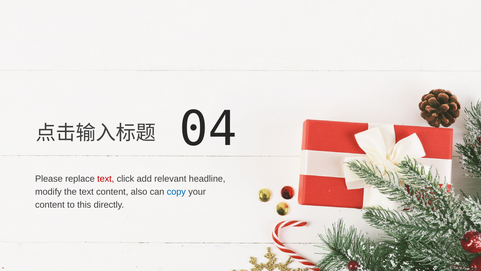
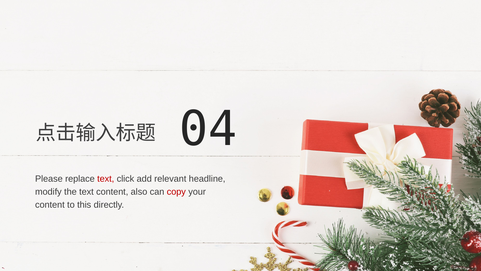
copy colour: blue -> red
